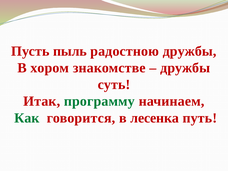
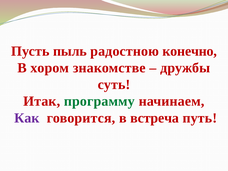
радостною дружбы: дружбы -> конечно
Как colour: green -> purple
лесенка: лесенка -> встреча
